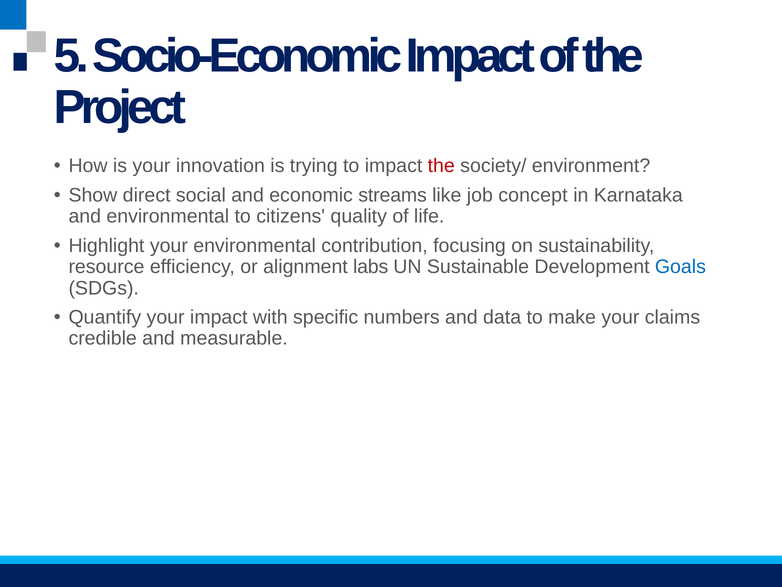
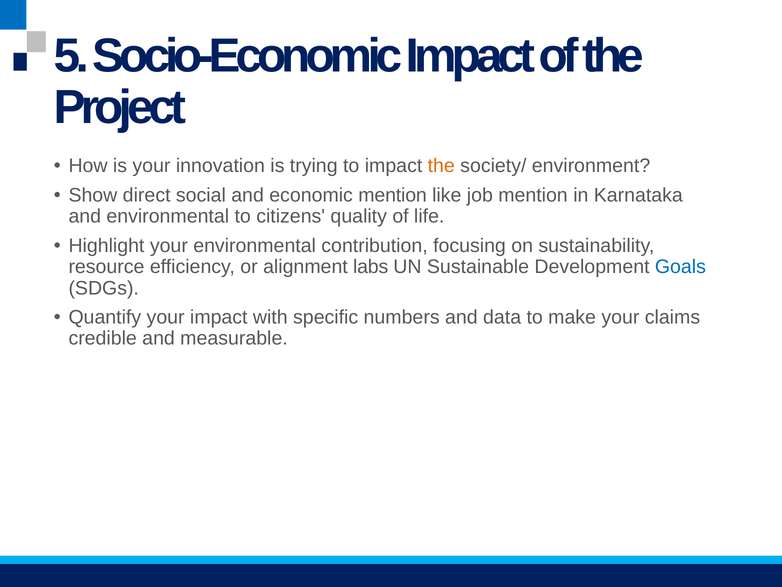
the at (441, 166) colour: red -> orange
economic streams: streams -> mention
job concept: concept -> mention
